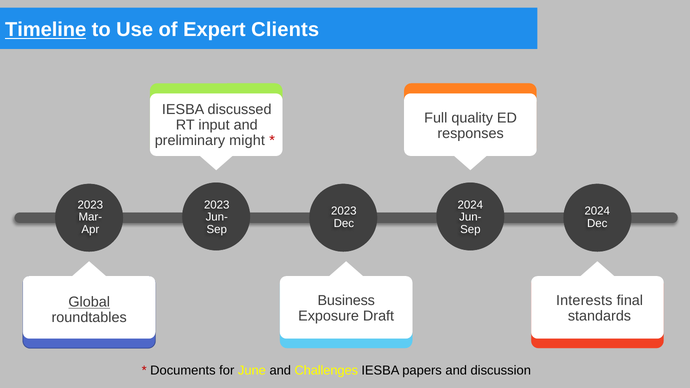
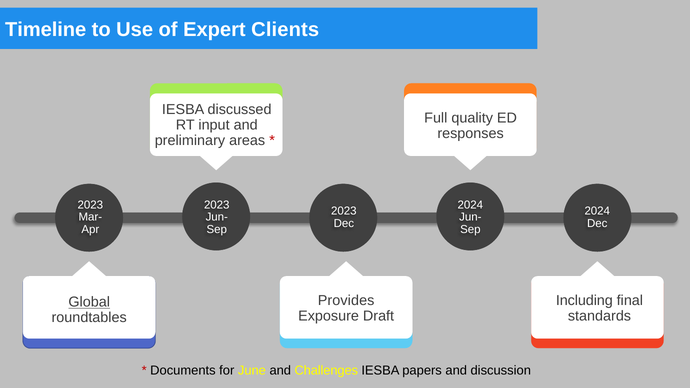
Timeline underline: present -> none
might: might -> areas
Interests: Interests -> Including
Business: Business -> Provides
